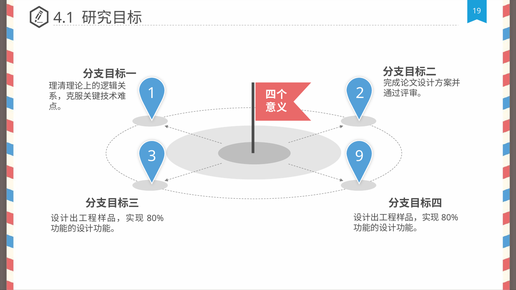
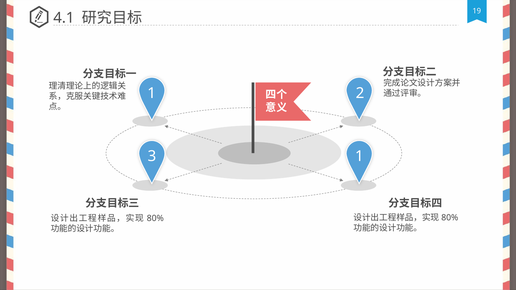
3 9: 9 -> 1
